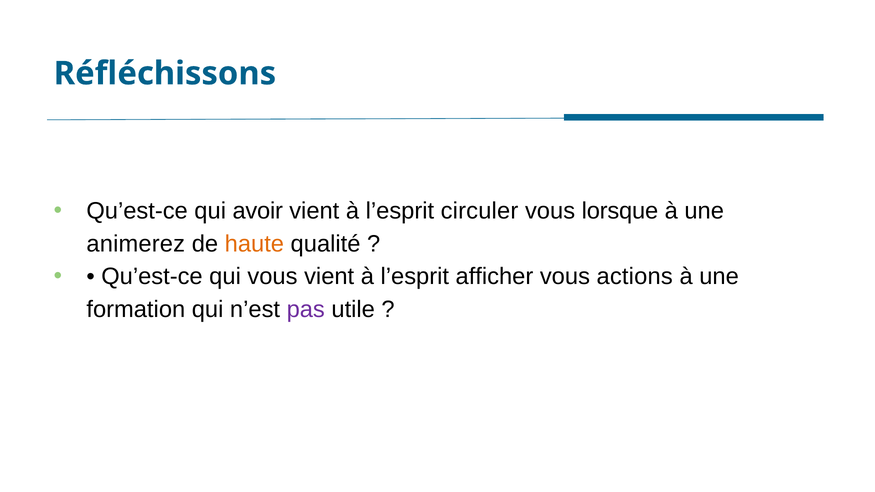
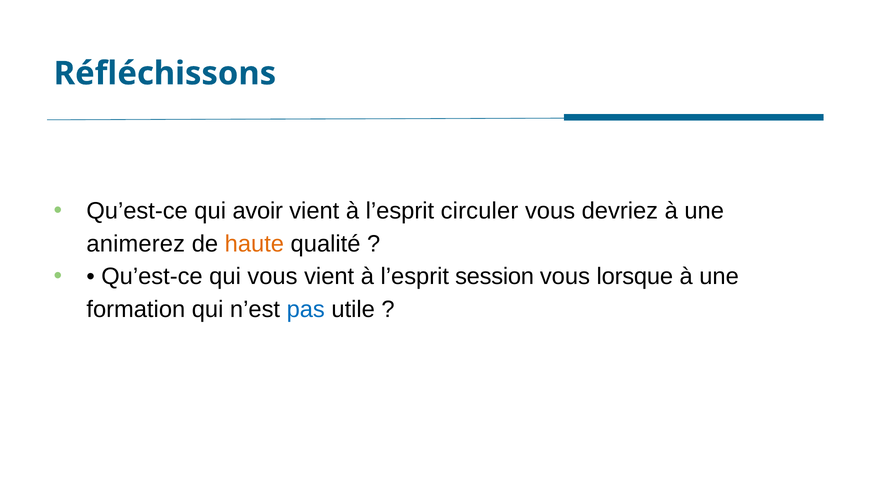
lorsque: lorsque -> devriez
afficher: afficher -> session
actions: actions -> lorsque
pas colour: purple -> blue
